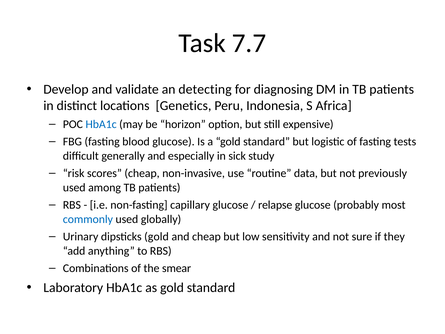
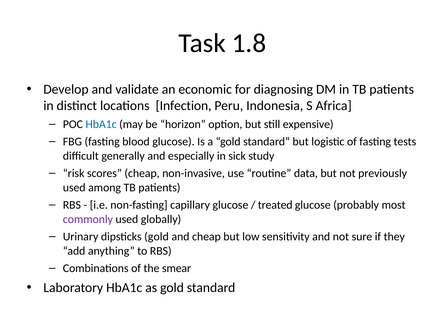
7.7: 7.7 -> 1.8
detecting: detecting -> economic
Genetics: Genetics -> Infection
relapse: relapse -> treated
commonly colour: blue -> purple
